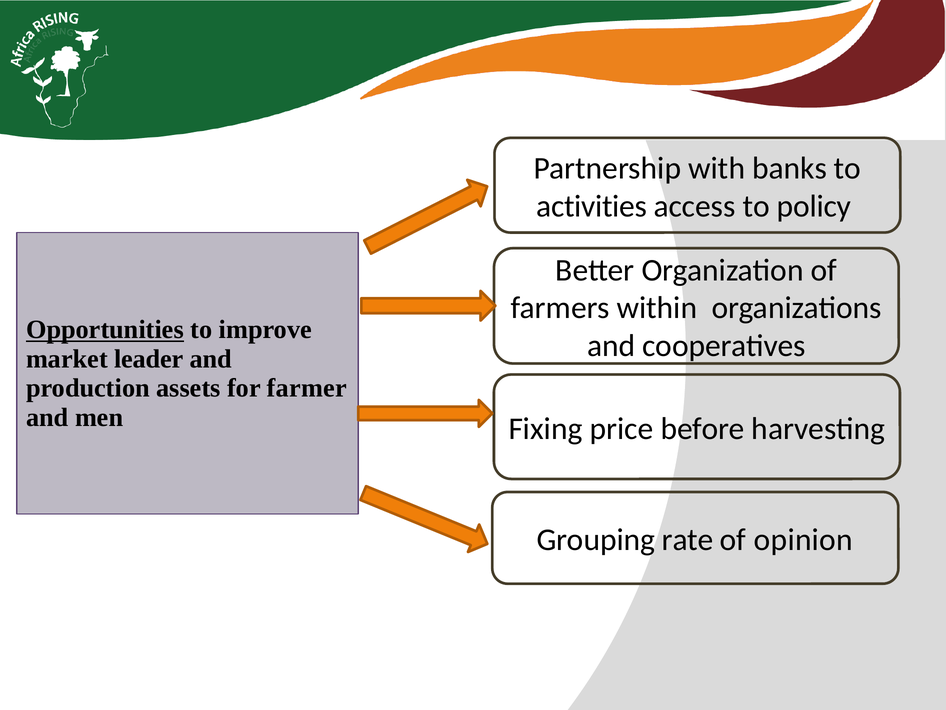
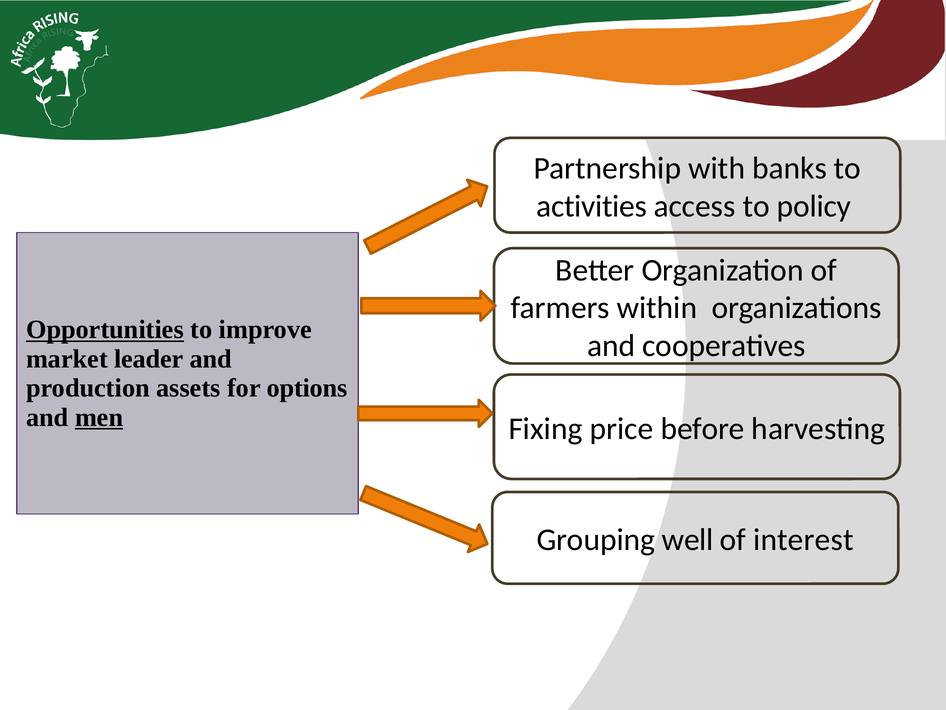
farmer: farmer -> options
men underline: none -> present
rate: rate -> well
opinion: opinion -> interest
